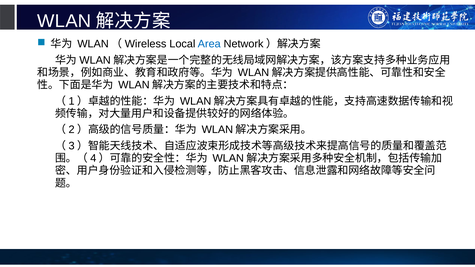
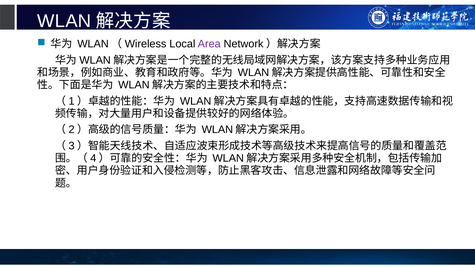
Area colour: blue -> purple
